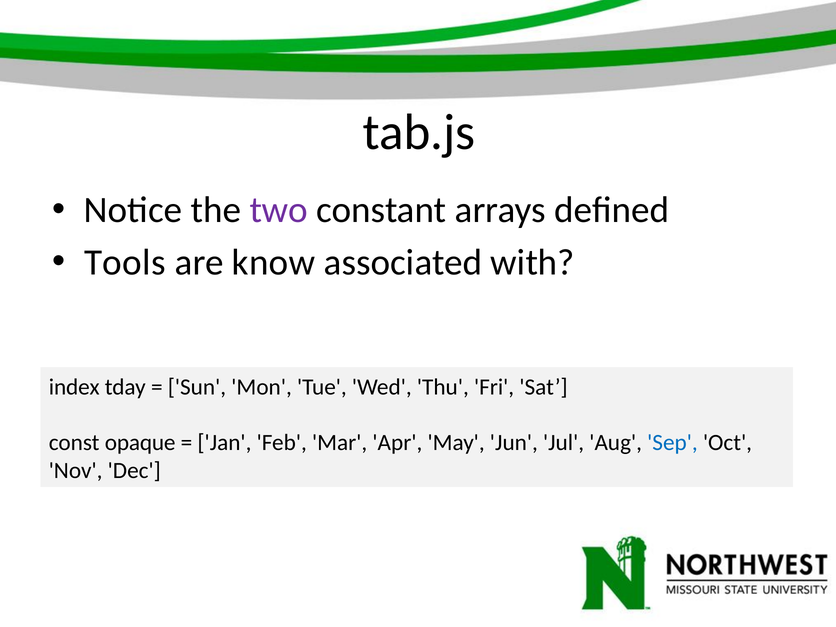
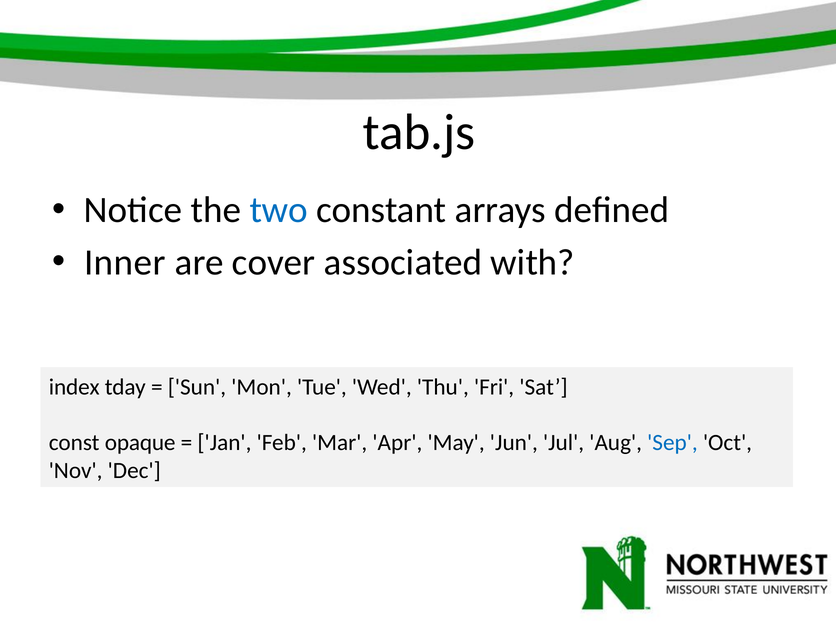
two colour: purple -> blue
Tools: Tools -> Inner
know: know -> cover
